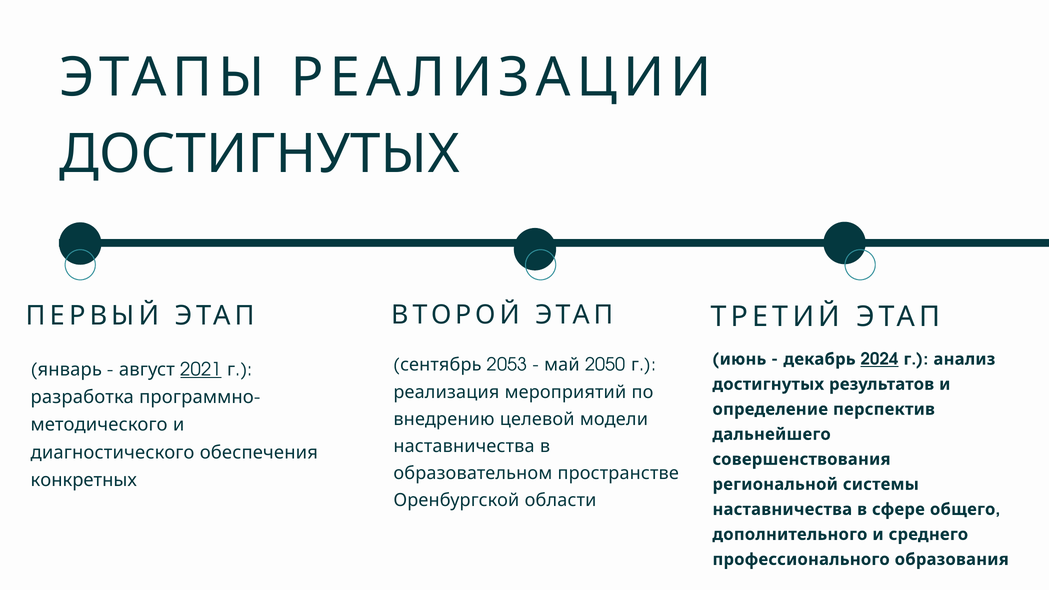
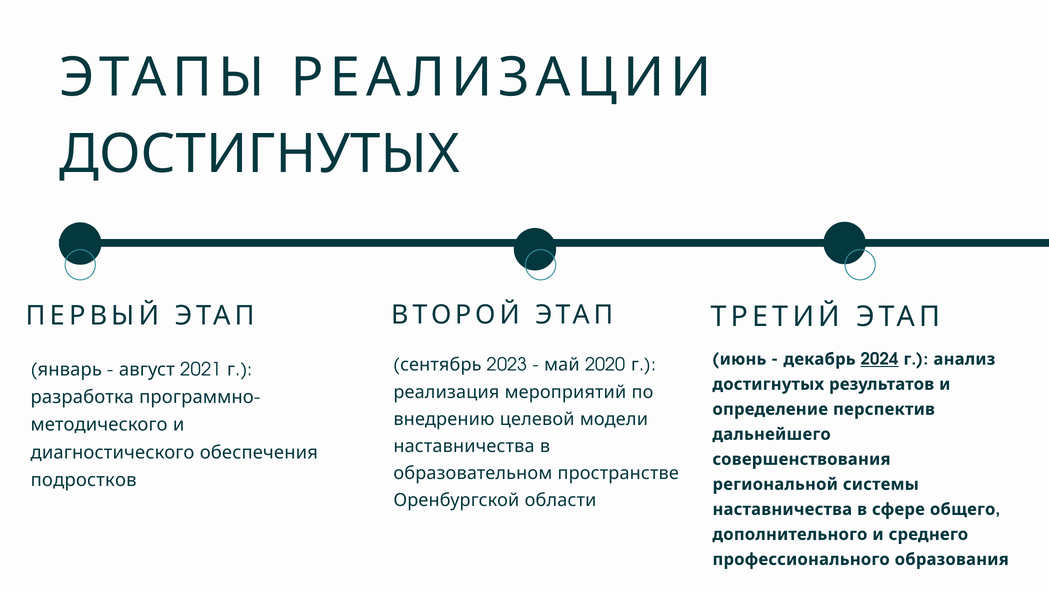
2053: 2053 -> 2023
2050: 2050 -> 2020
2021 underline: present -> none
конкретных: конкретных -> подростков
